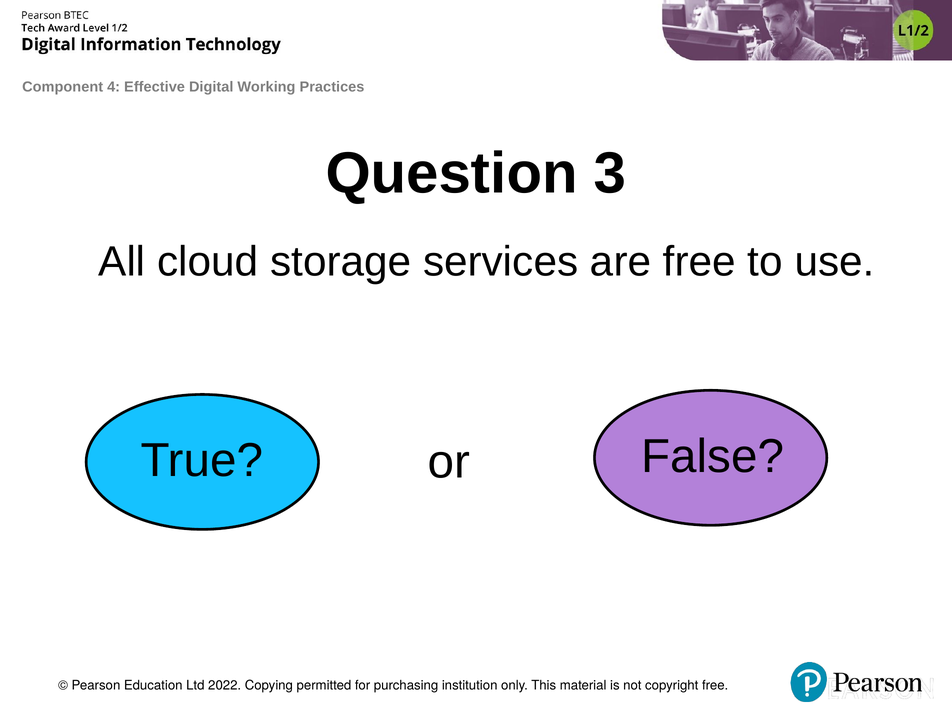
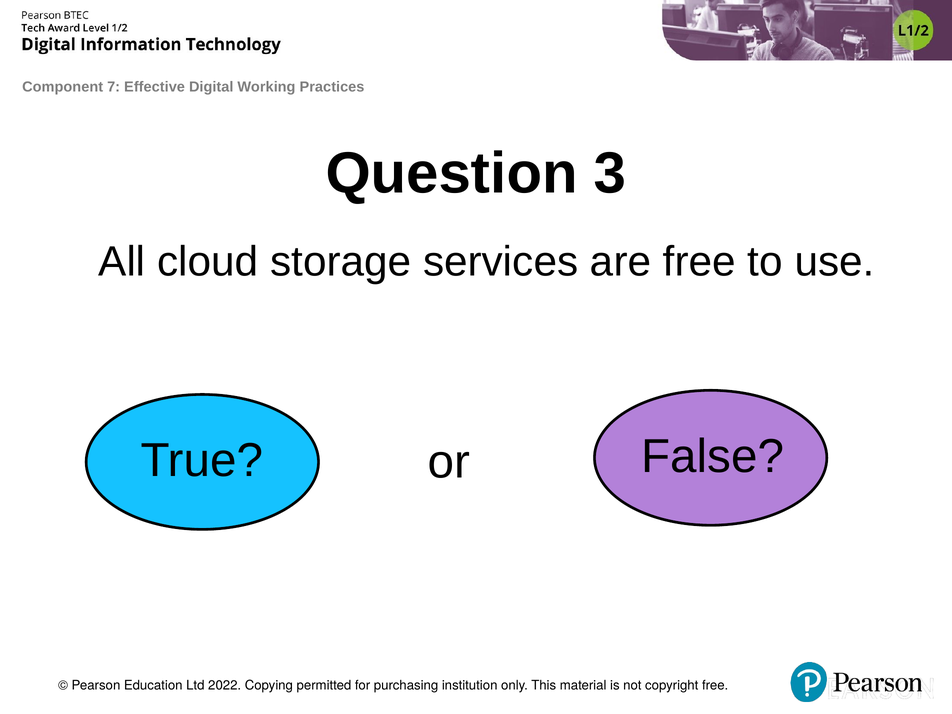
4: 4 -> 7
